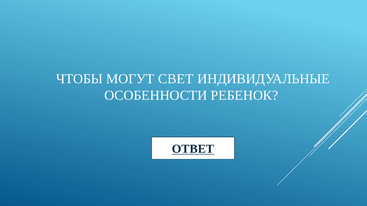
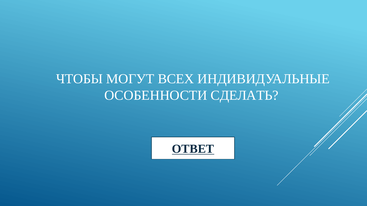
СВЕТ: СВЕТ -> ВСЕХ
РЕБЕНОК: РЕБЕНОК -> СДЕЛАТЬ
